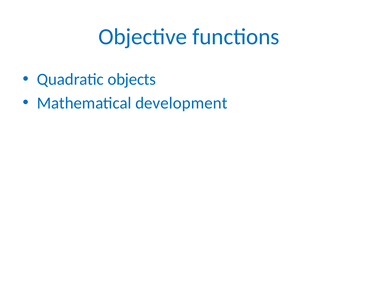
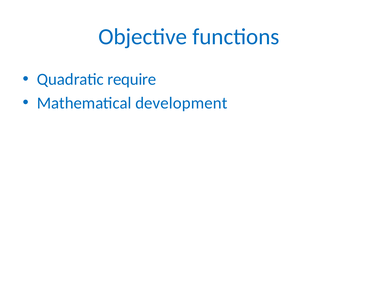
objects: objects -> require
